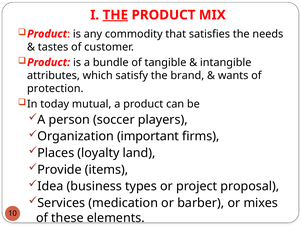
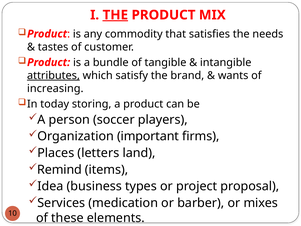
attributes underline: none -> present
protection: protection -> increasing
mutual: mutual -> storing
loyalty: loyalty -> letters
Provide: Provide -> Remind
